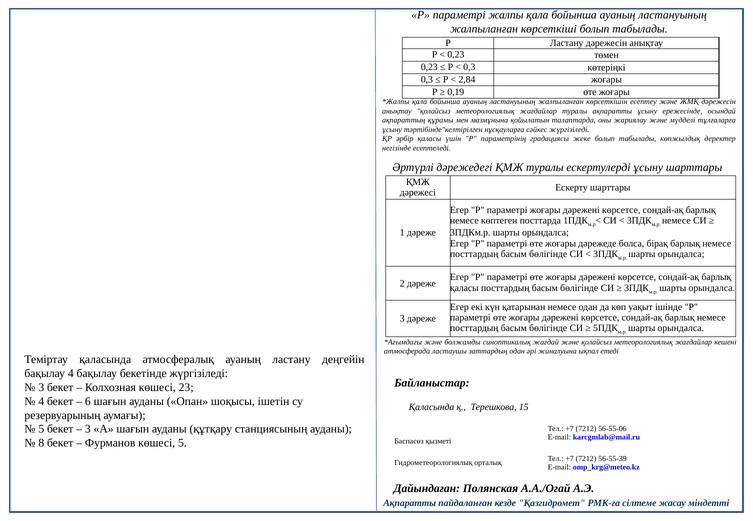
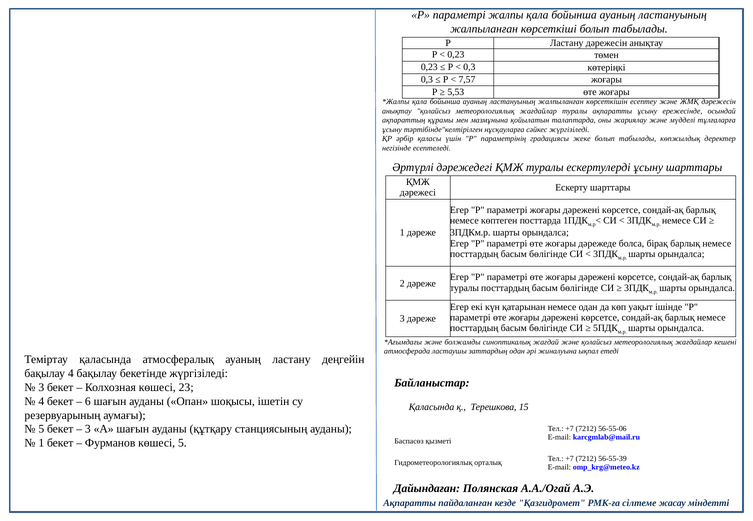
2,84: 2,84 -> 7,57
0,19: 0,19 -> 5,53
қаласы at (464, 288): қаласы -> туралы
8 at (41, 443): 8 -> 1
